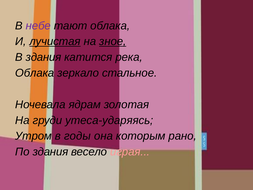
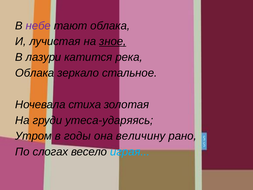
лучистая underline: present -> none
В здания: здания -> лазури
ядрам: ядрам -> стиха
которым: которым -> величину
По здания: здания -> слогах
играя colour: pink -> light blue
